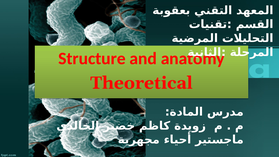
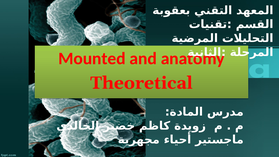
Structure: Structure -> Mounted
